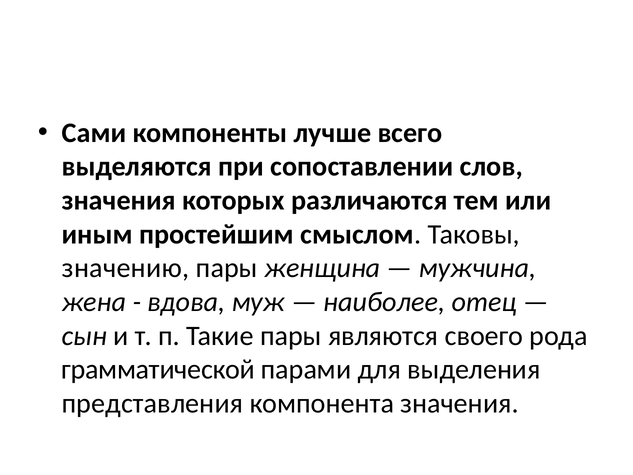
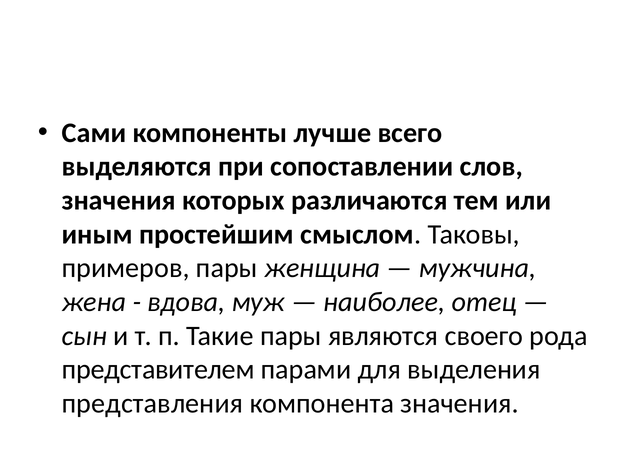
значению: значению -> примеров
грамматической: грамматической -> представителем
